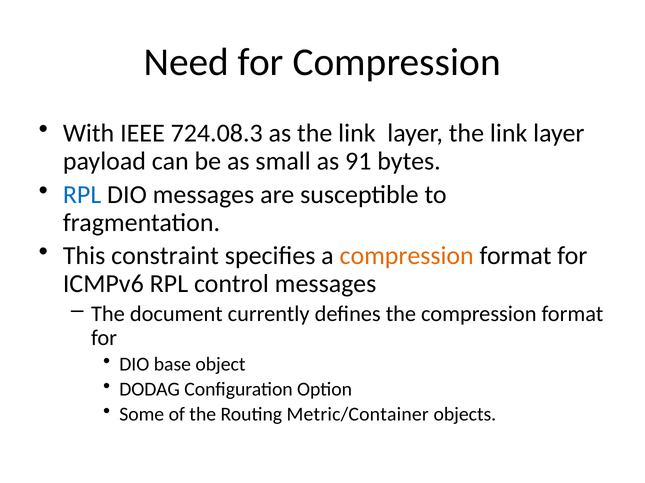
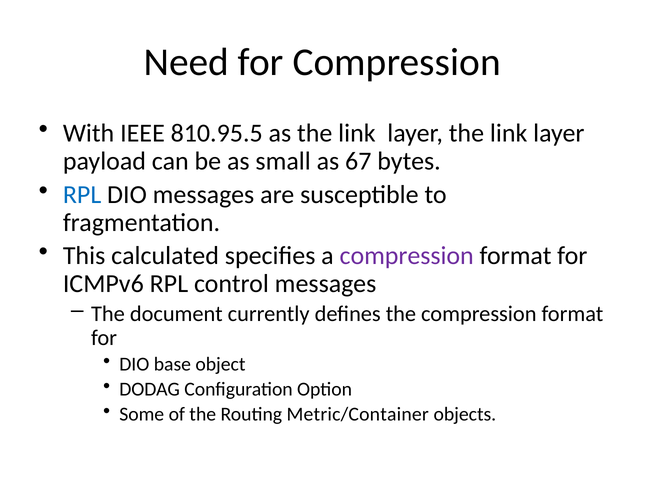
724.08.3: 724.08.3 -> 810.95.5
91: 91 -> 67
constraint: constraint -> calculated
compression at (407, 256) colour: orange -> purple
